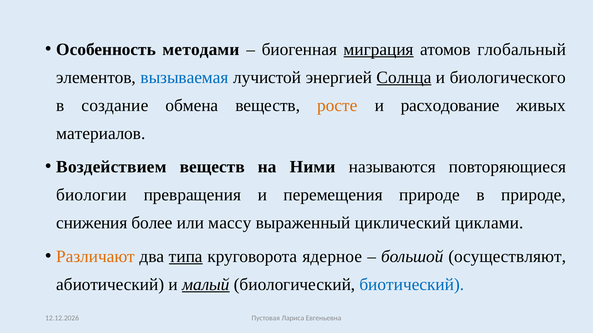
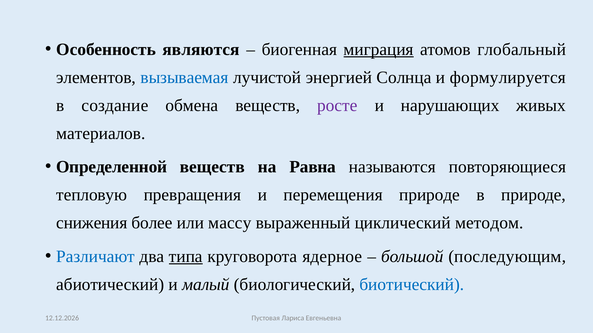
методами: методами -> являются
Солнца underline: present -> none
биологического: биологического -> формулируется
росте colour: orange -> purple
расходование: расходование -> нарушающих
Воздействием: Воздействием -> Определенной
Ними: Ними -> Равна
биологии: биологии -> тепловую
циклами: циклами -> методом
Различают colour: orange -> blue
осуществляют: осуществляют -> последующим
малый underline: present -> none
